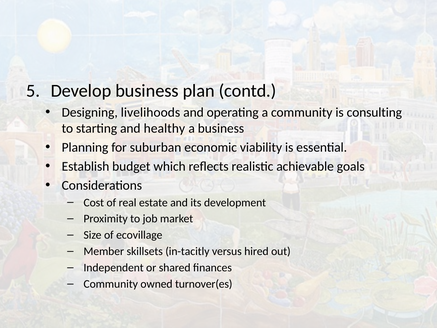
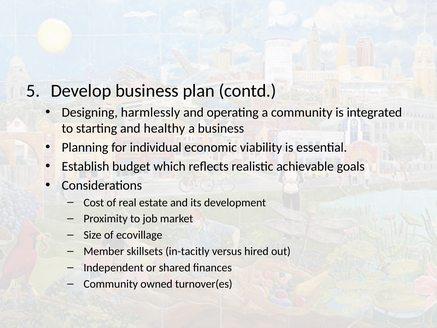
livelihoods: livelihoods -> harmlessly
consulting: consulting -> integrated
suburban: suburban -> individual
